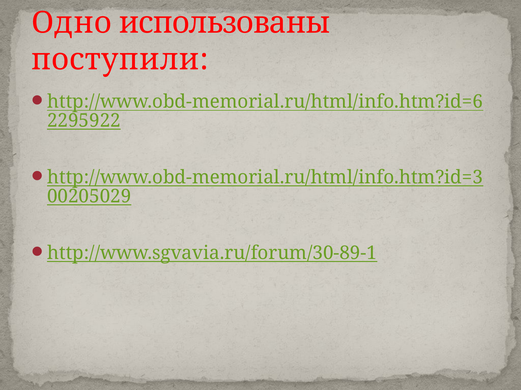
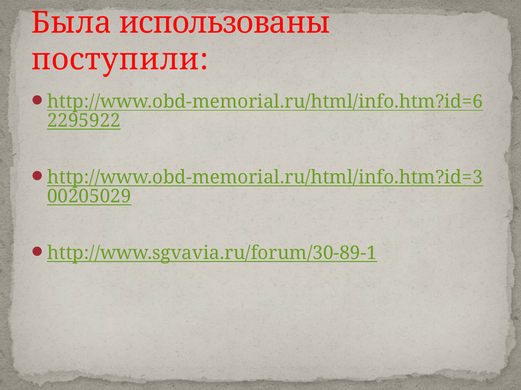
Одно: Одно -> Была
